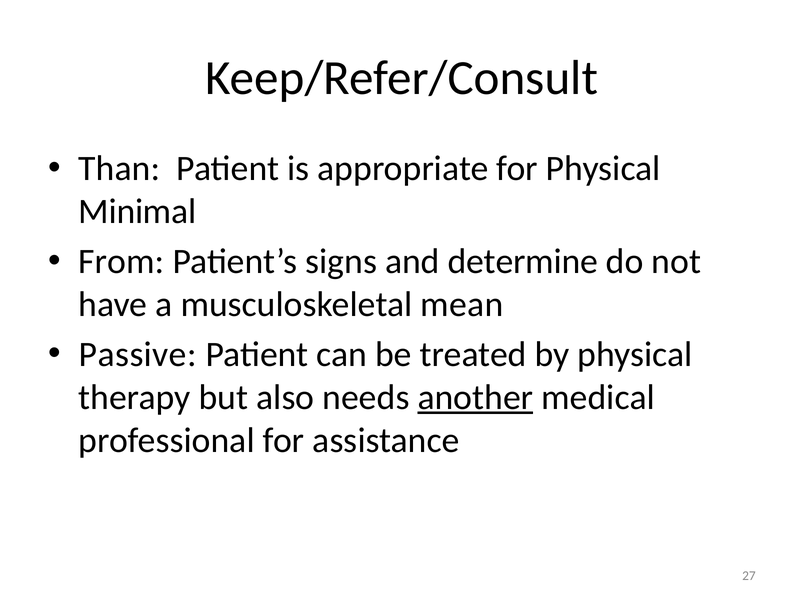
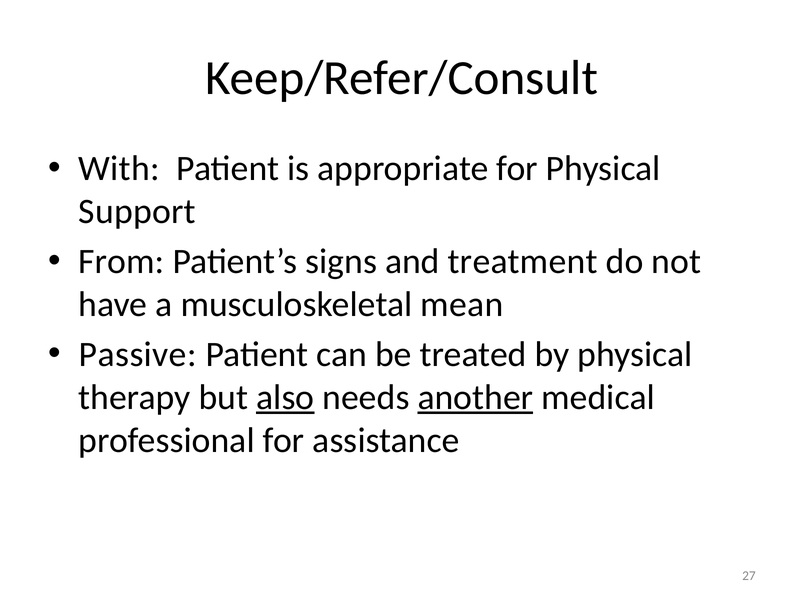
Than: Than -> With
Minimal: Minimal -> Support
determine: determine -> treatment
also underline: none -> present
